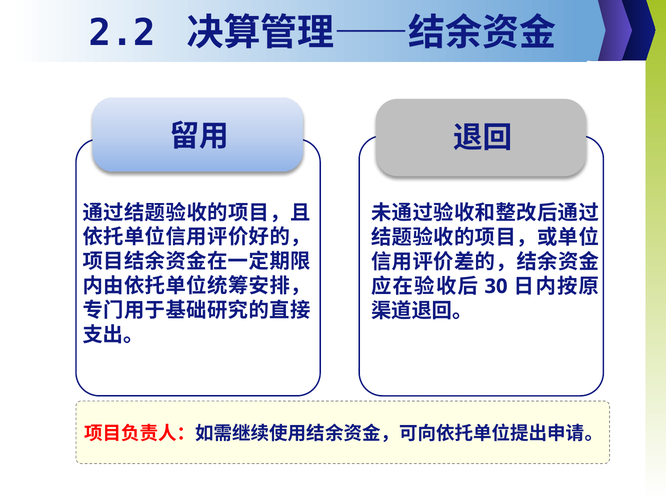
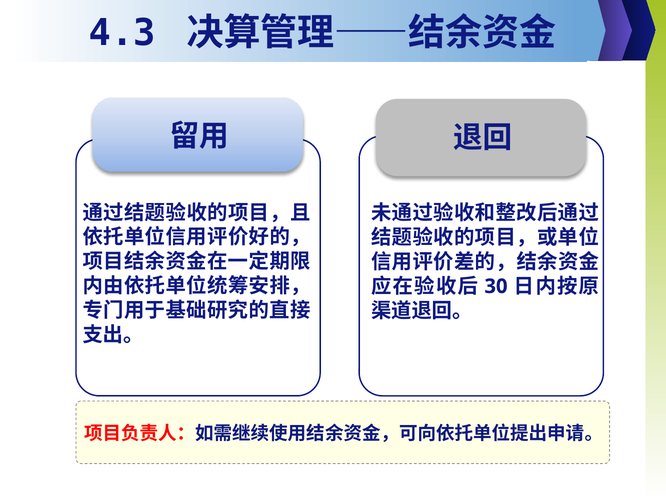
2.2: 2.2 -> 4.3
